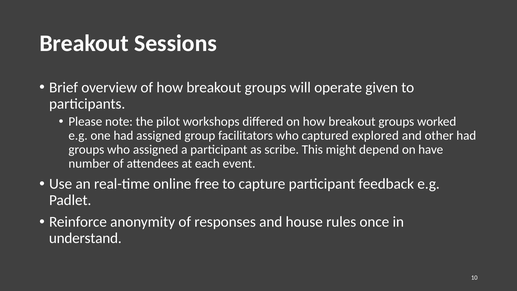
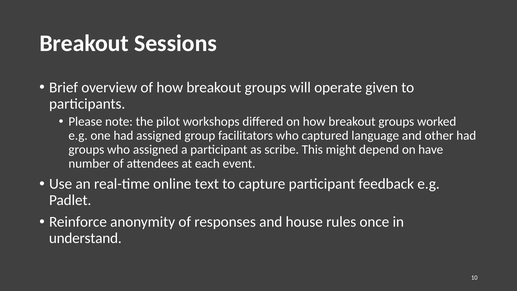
explored: explored -> language
free: free -> text
